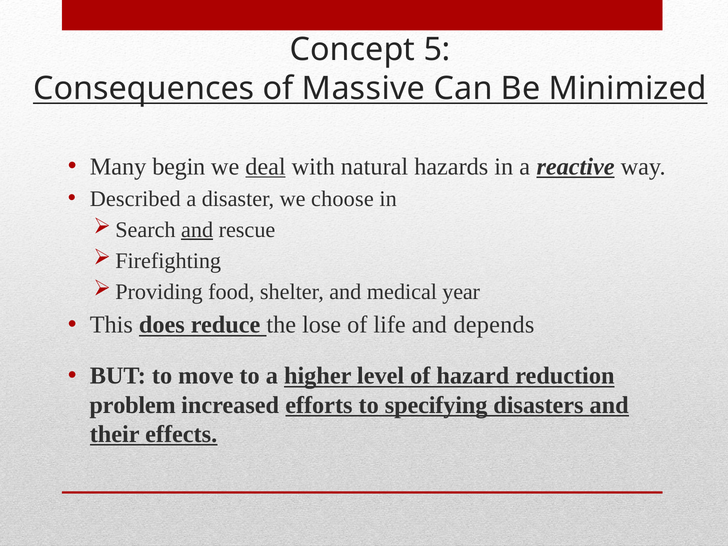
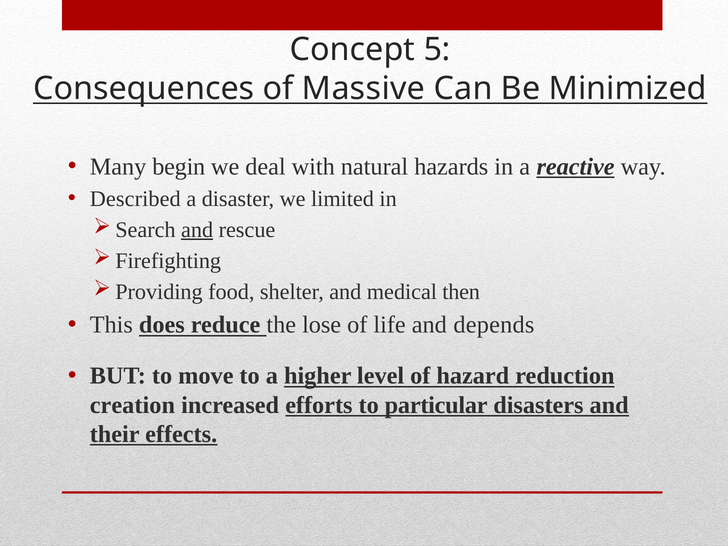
deal underline: present -> none
choose: choose -> limited
year: year -> then
problem: problem -> creation
specifying: specifying -> particular
